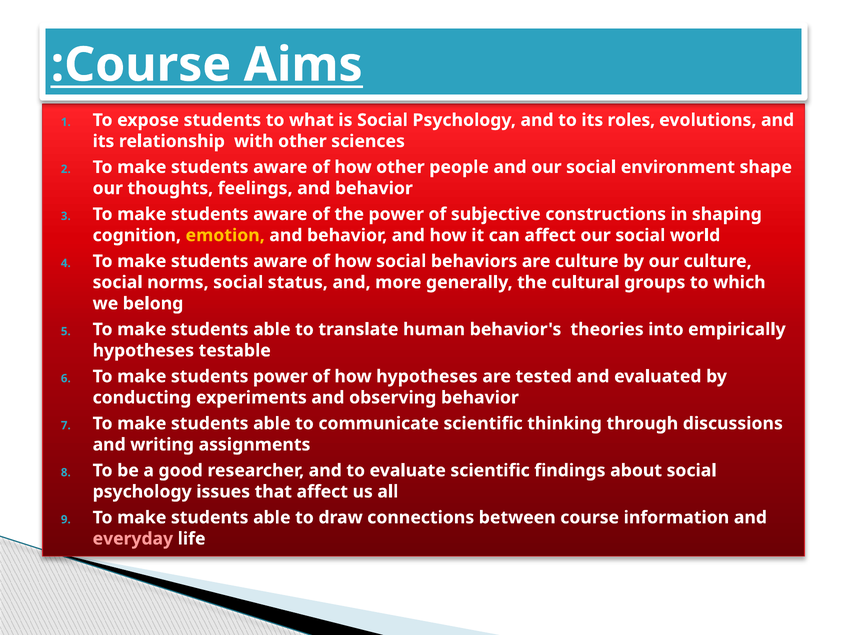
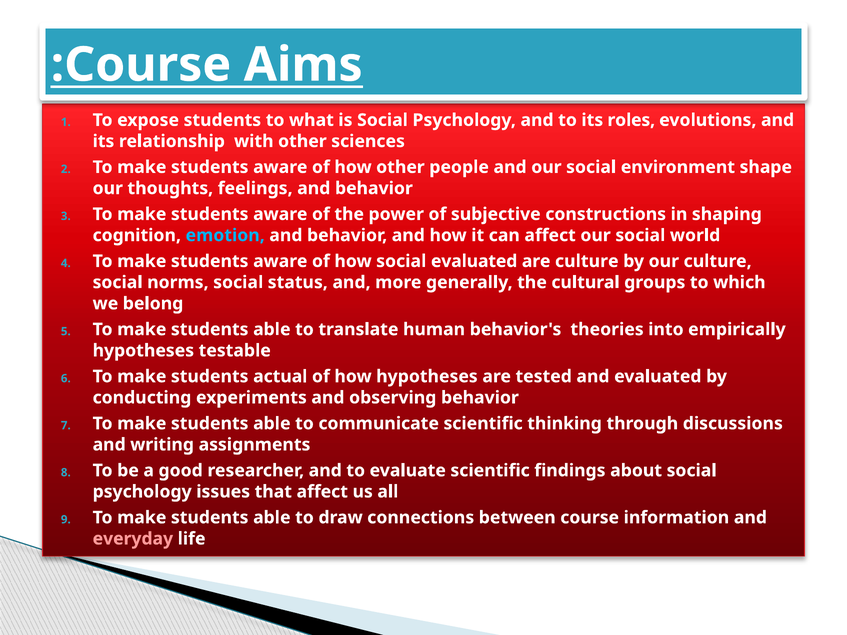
emotion colour: yellow -> light blue
social behaviors: behaviors -> evaluated
students power: power -> actual
